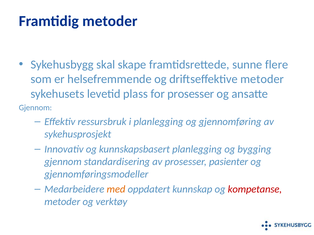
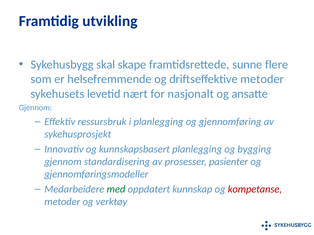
Framtidig metoder: metoder -> utvikling
plass: plass -> nært
for prosesser: prosesser -> nasjonalt
med colour: orange -> green
